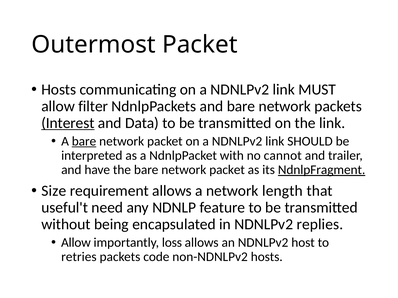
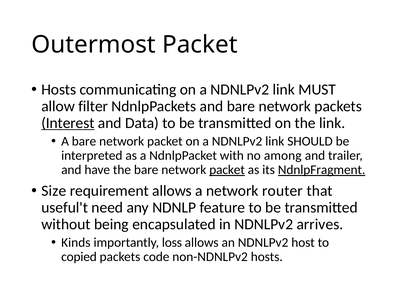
bare at (84, 141) underline: present -> none
cannot: cannot -> among
packet at (227, 170) underline: none -> present
length: length -> router
replies: replies -> arrives
Allow at (76, 243): Allow -> Kinds
retries: retries -> copied
